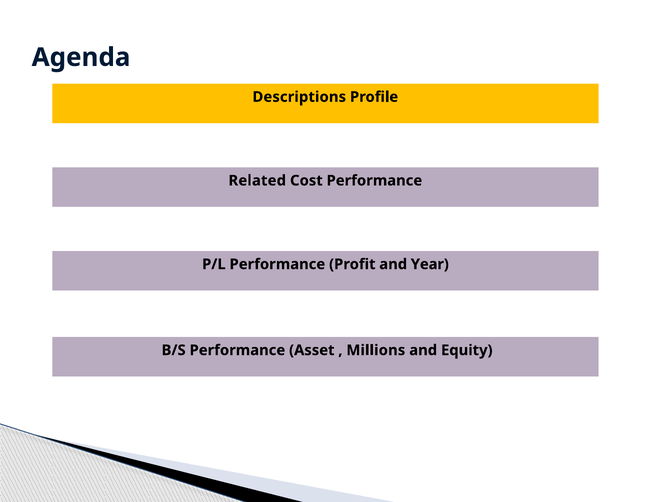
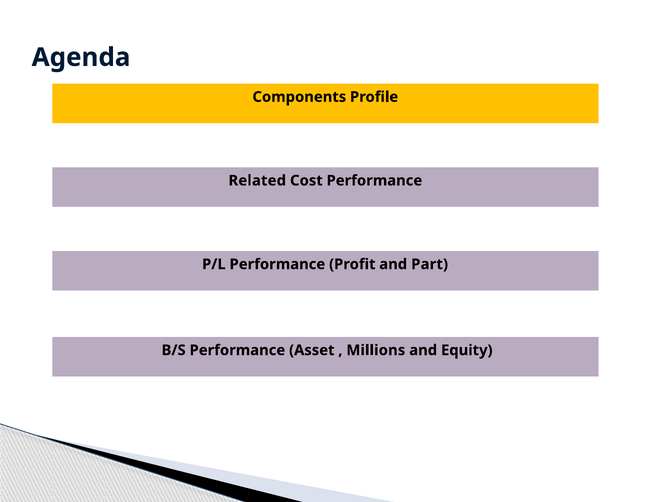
Descriptions: Descriptions -> Components
Year: Year -> Part
